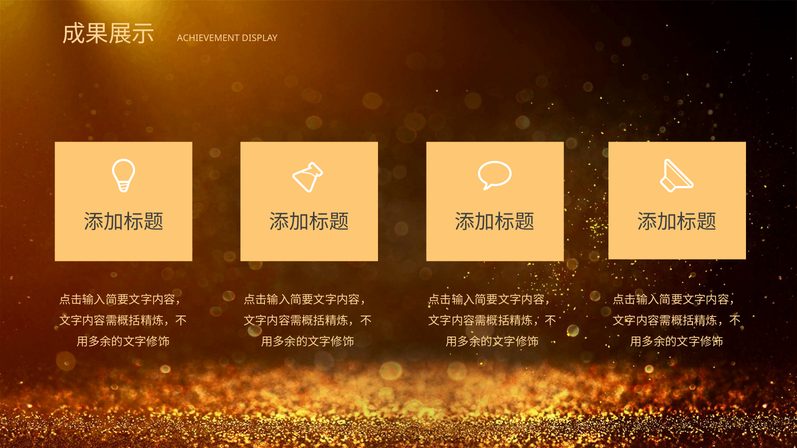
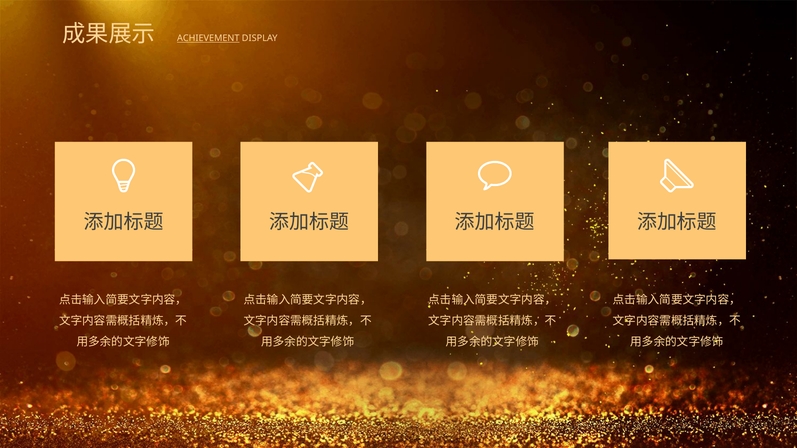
ACHIEVEMENT underline: none -> present
